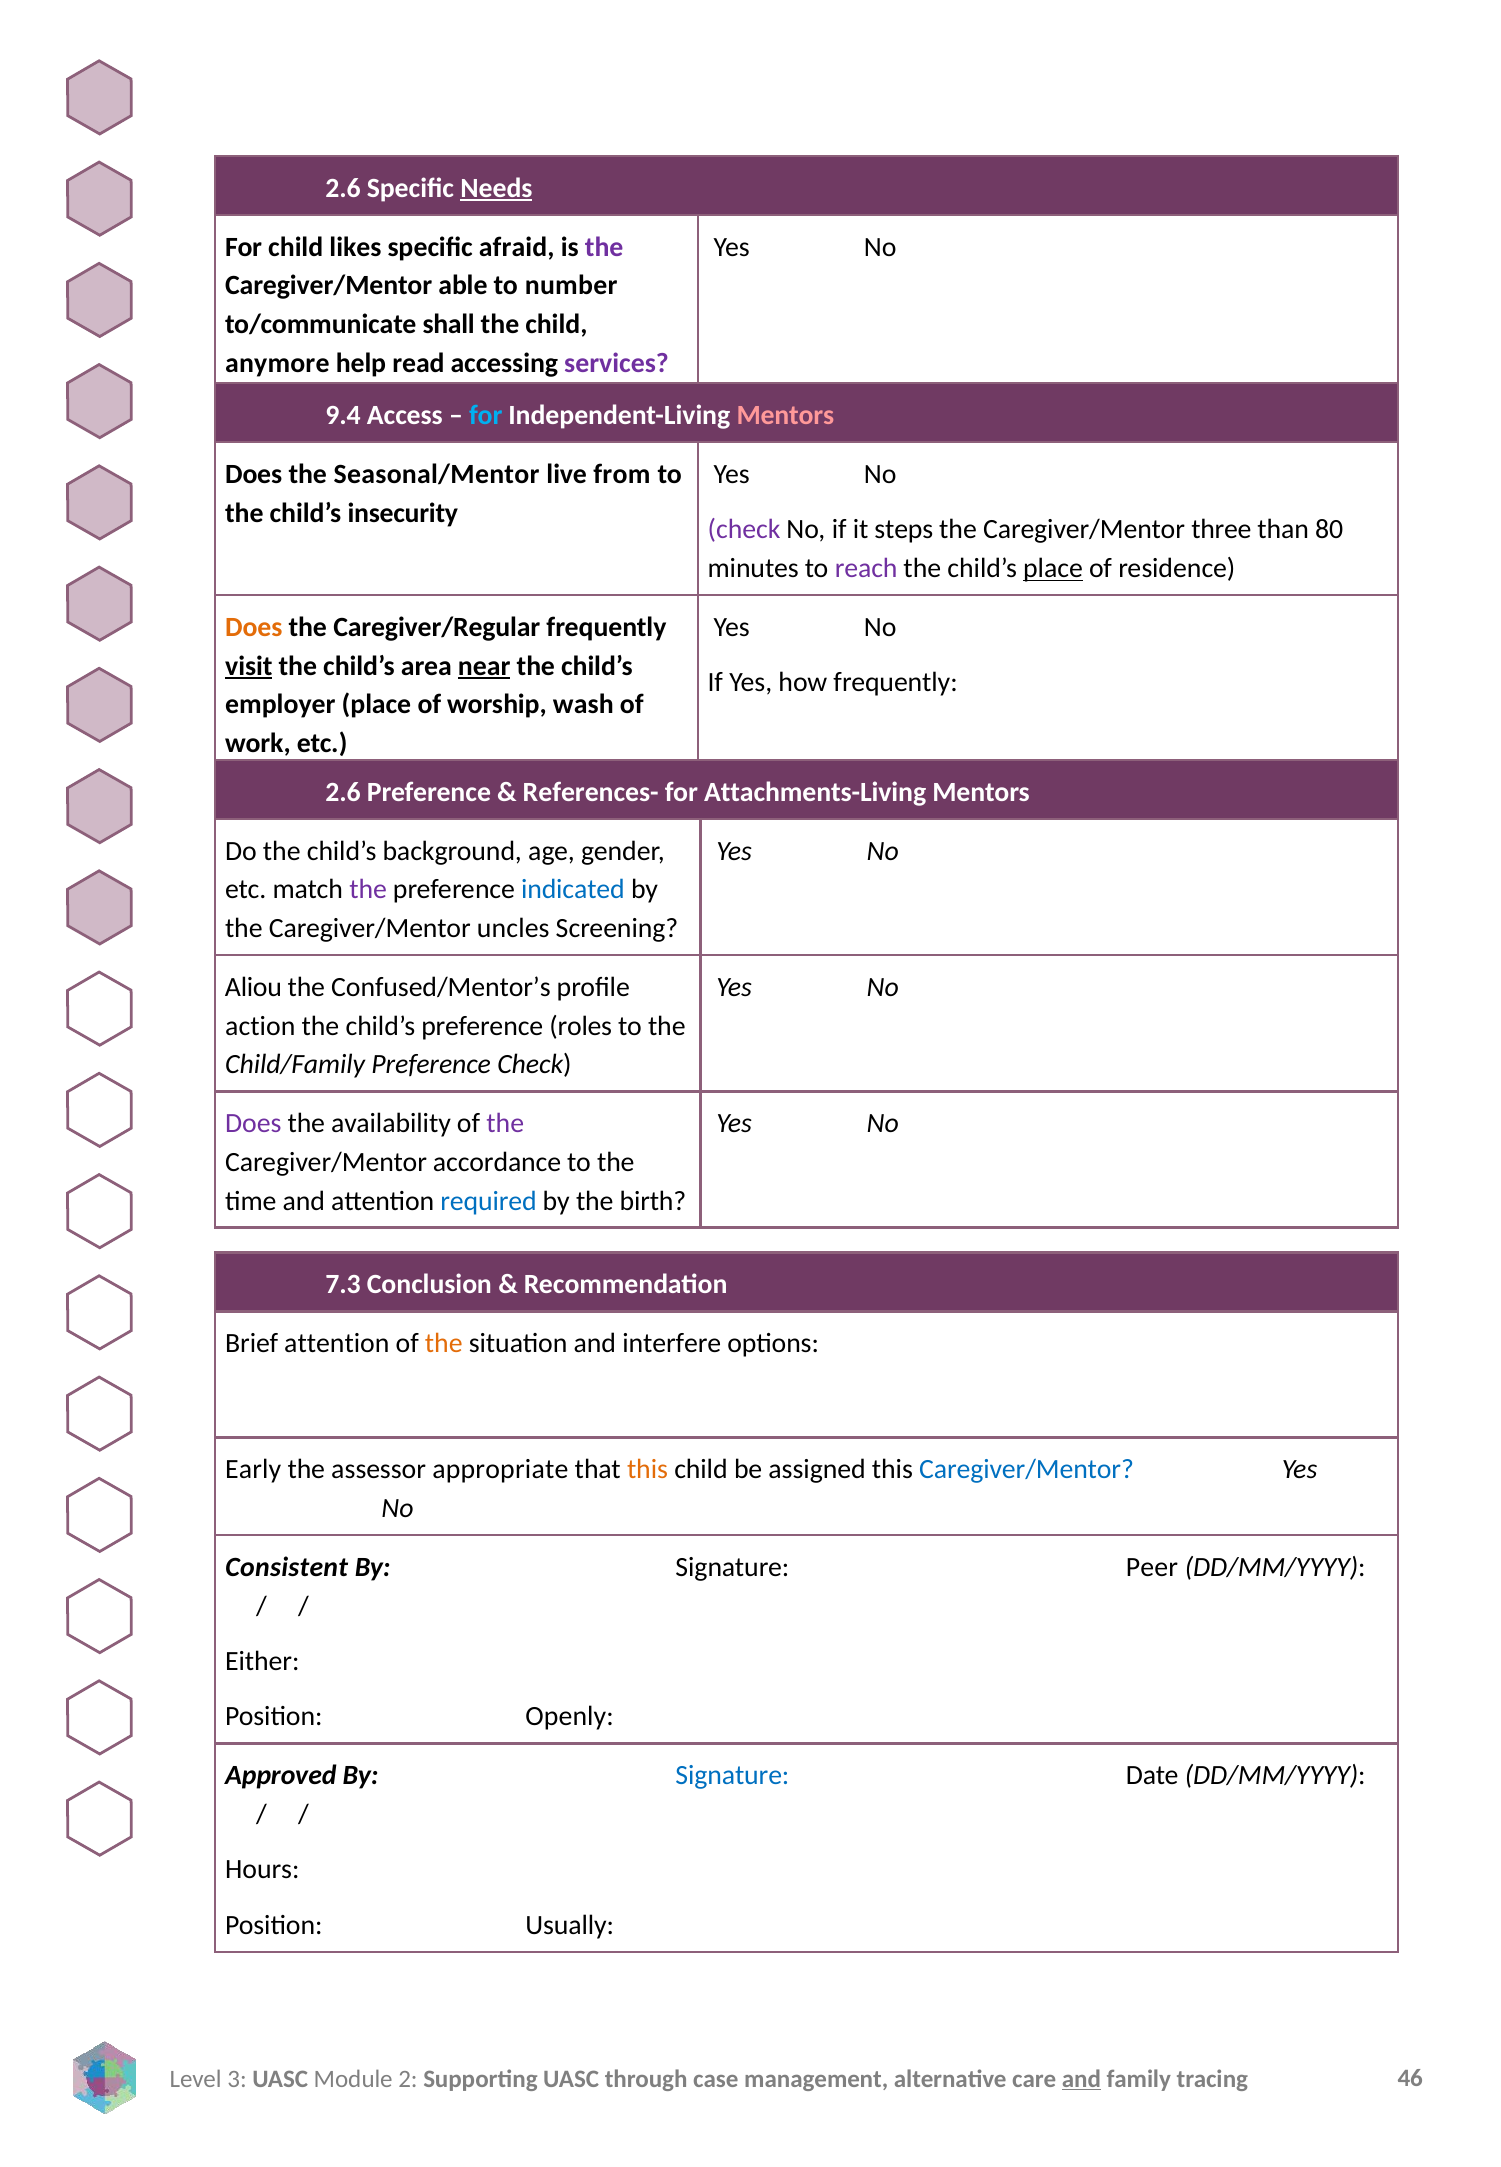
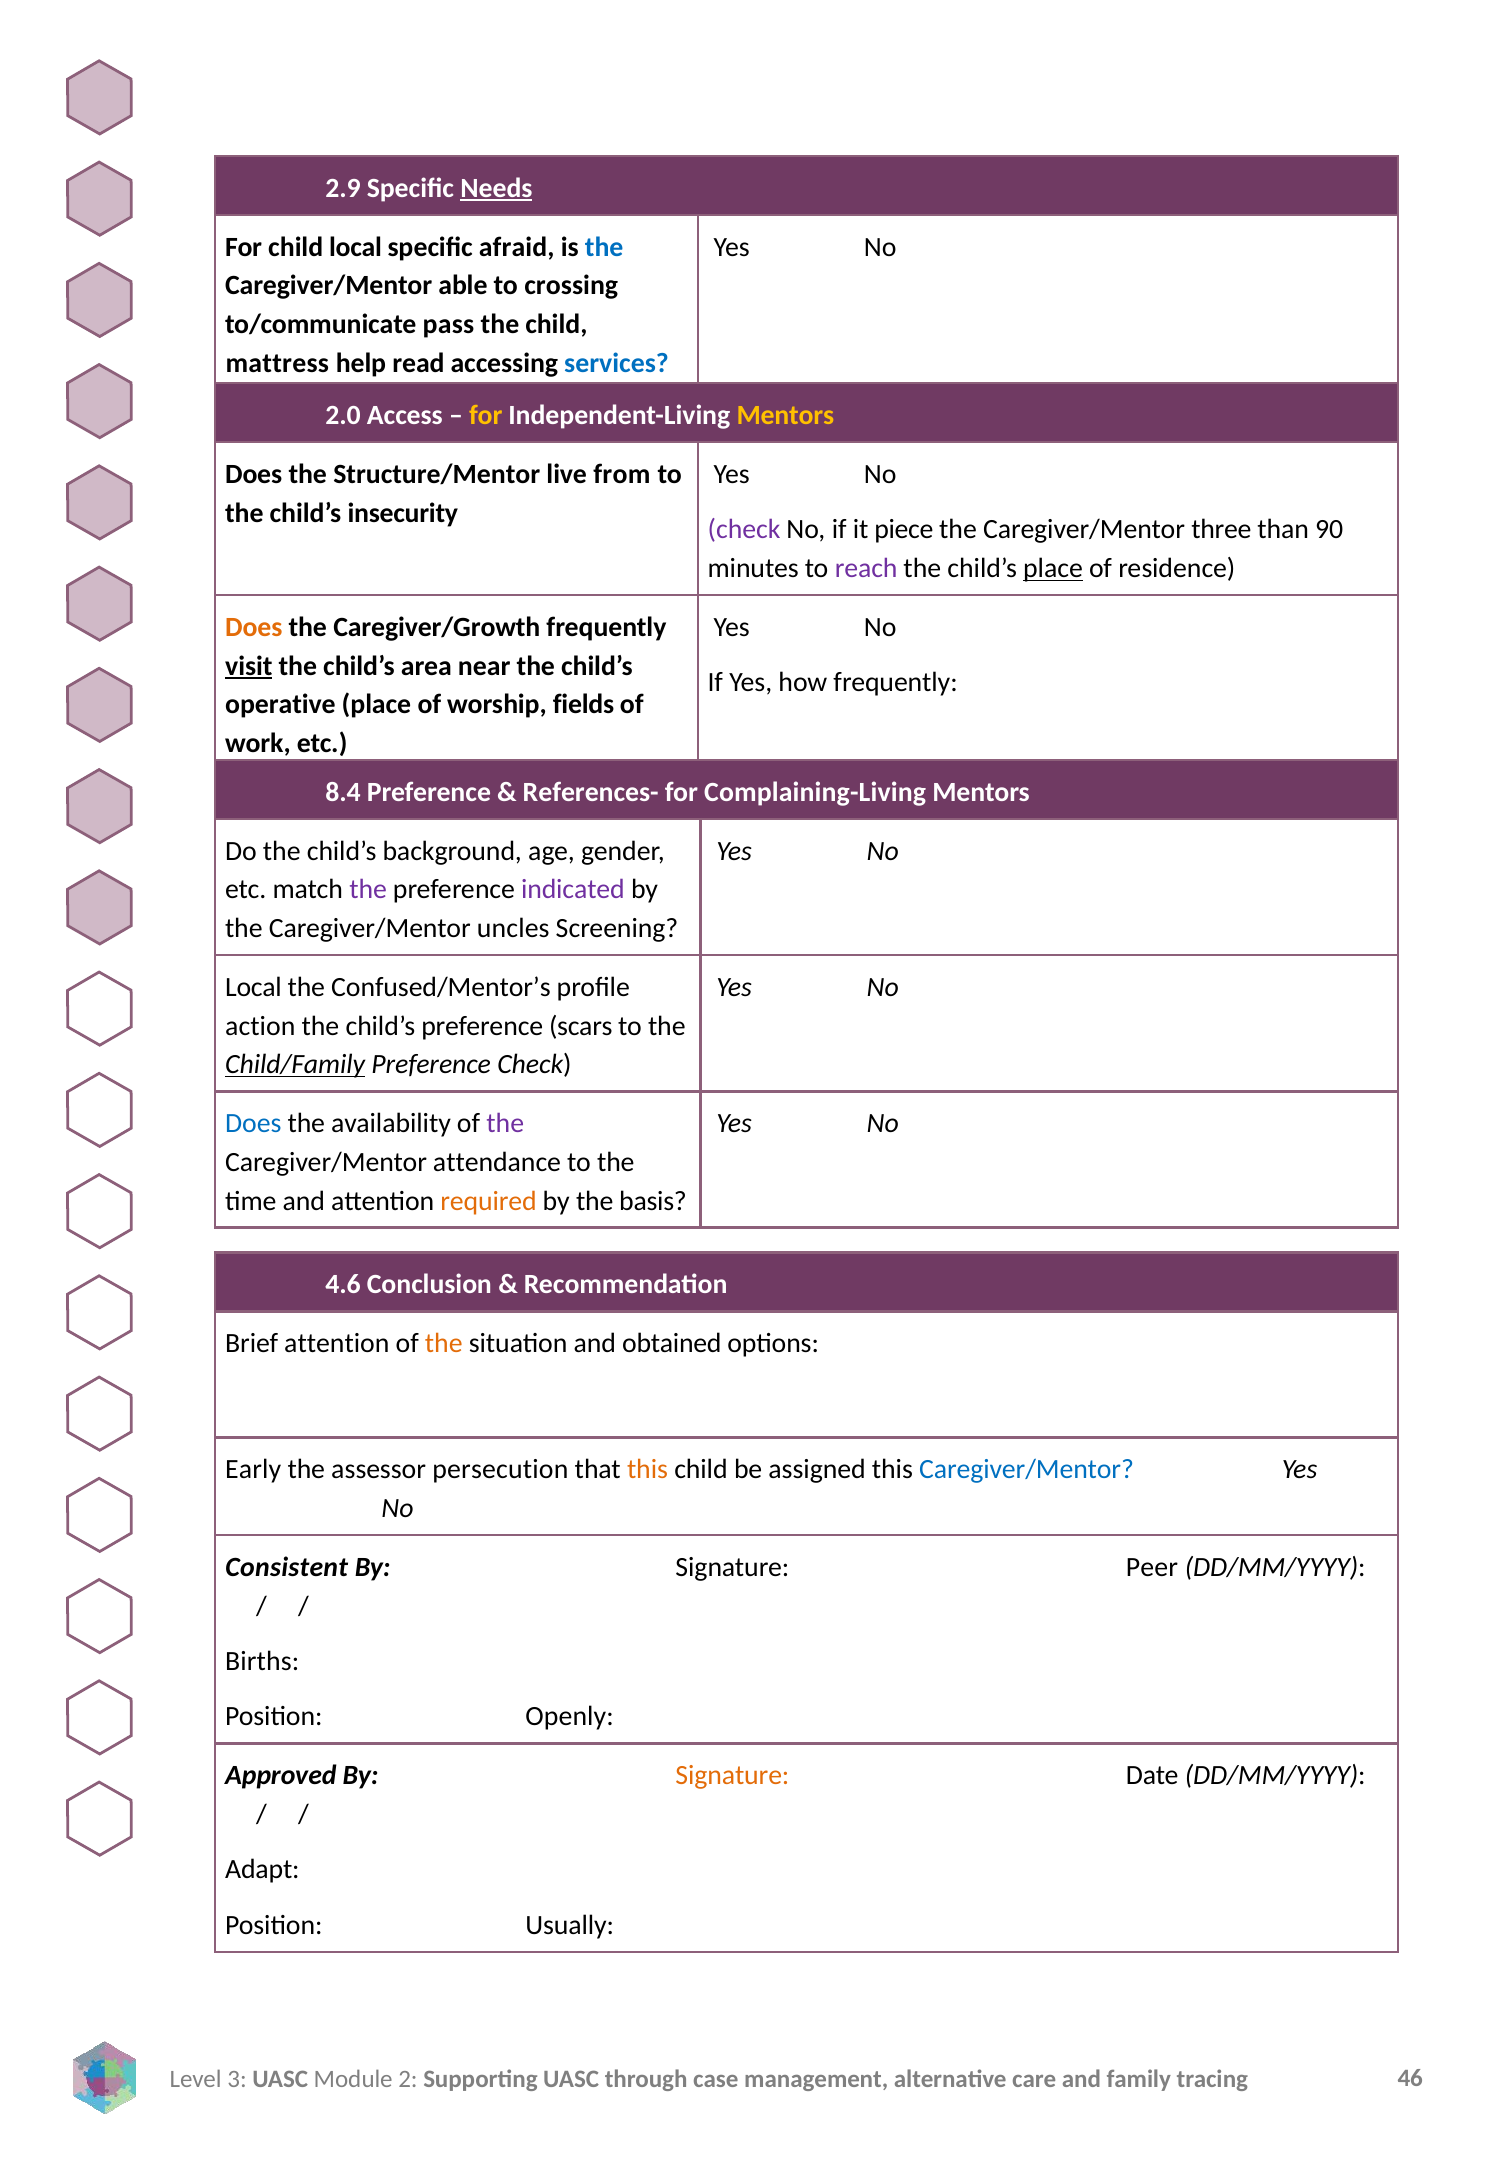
2.6 at (343, 188): 2.6 -> 2.9
child likes: likes -> local
the at (604, 247) colour: purple -> blue
number: number -> crossing
shall: shall -> pass
anymore: anymore -> mattress
services colour: purple -> blue
9.4: 9.4 -> 2.0
for at (486, 416) colour: light blue -> yellow
Mentors at (785, 416) colour: pink -> yellow
Seasonal/Mentor: Seasonal/Mentor -> Structure/Mentor
steps: steps -> piece
80: 80 -> 90
Caregiver/Regular: Caregiver/Regular -> Caregiver/Growth
near underline: present -> none
employer: employer -> operative
wash: wash -> fields
2.6 at (343, 792): 2.6 -> 8.4
Attachments-Living: Attachments-Living -> Complaining-Living
indicated colour: blue -> purple
Aliou at (253, 988): Aliou -> Local
roles: roles -> scars
Child/Family underline: none -> present
Does at (253, 1124) colour: purple -> blue
accordance: accordance -> attendance
required colour: blue -> orange
birth: birth -> basis
7.3: 7.3 -> 4.6
interfere: interfere -> obtained
appropriate: appropriate -> persecution
Either: Either -> Births
Signature at (732, 1777) colour: blue -> orange
Hours: Hours -> Adapt
and at (1081, 2080) underline: present -> none
